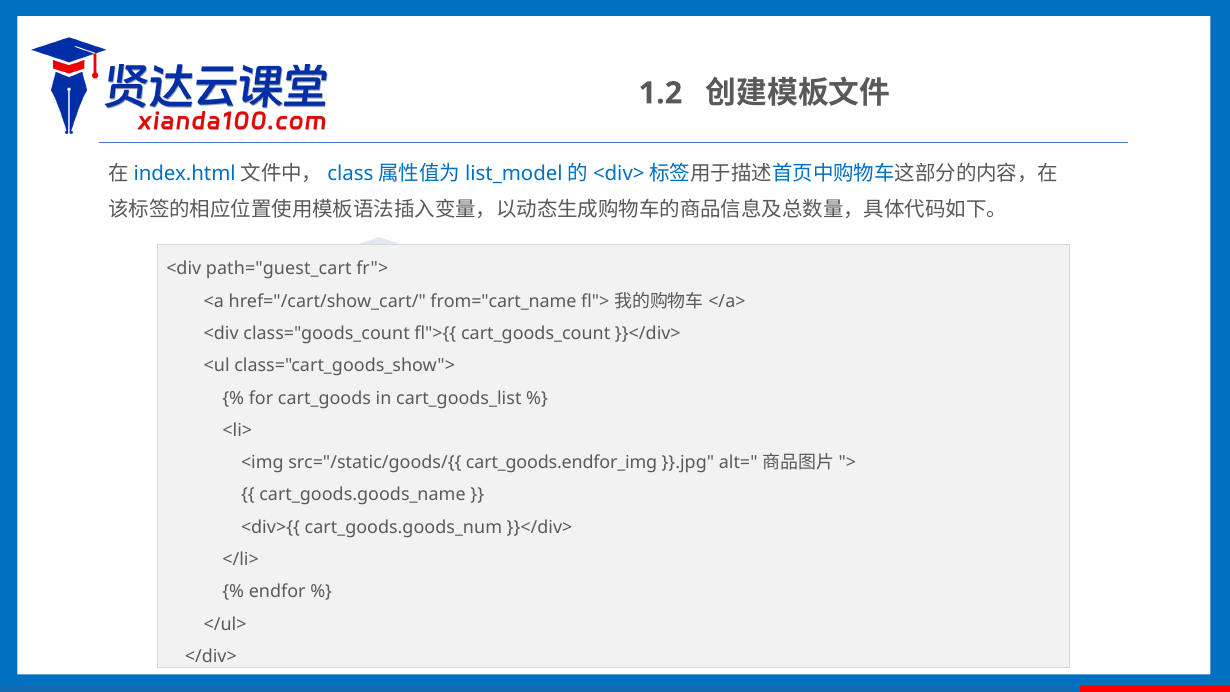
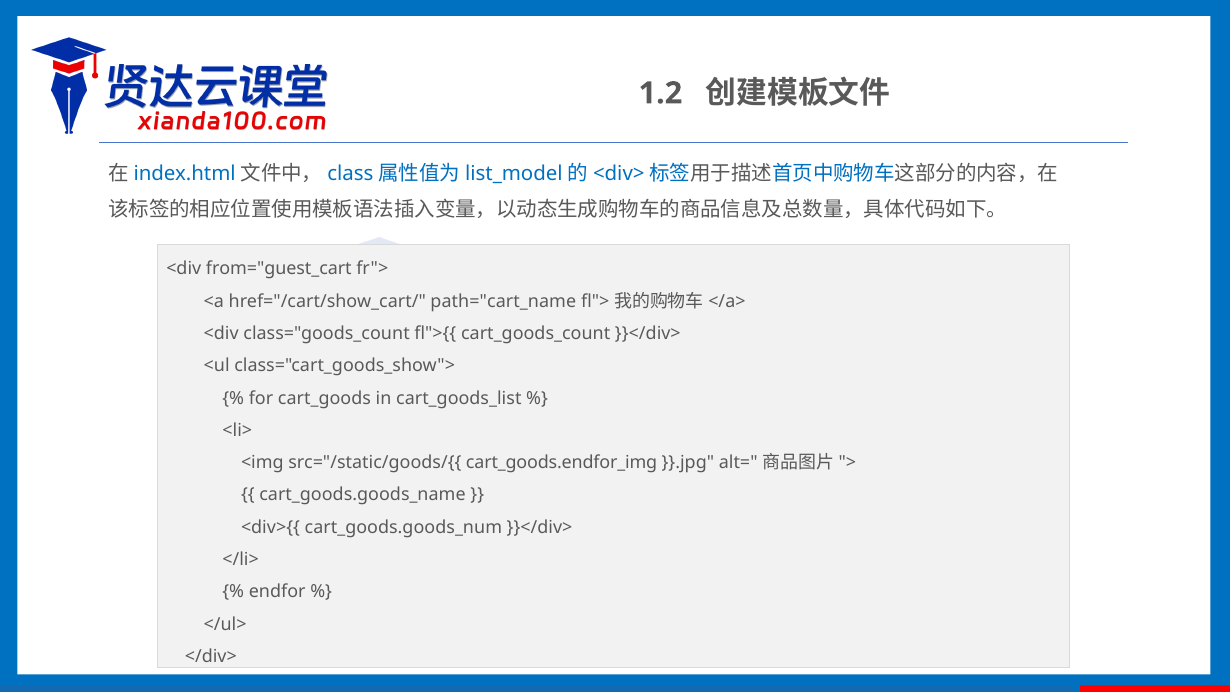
path="guest_cart: path="guest_cart -> from="guest_cart
from="cart_name: from="cart_name -> path="cart_name
